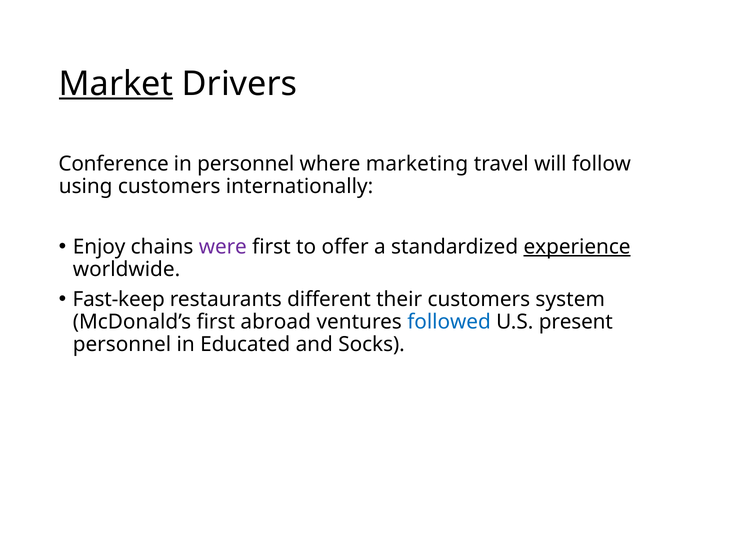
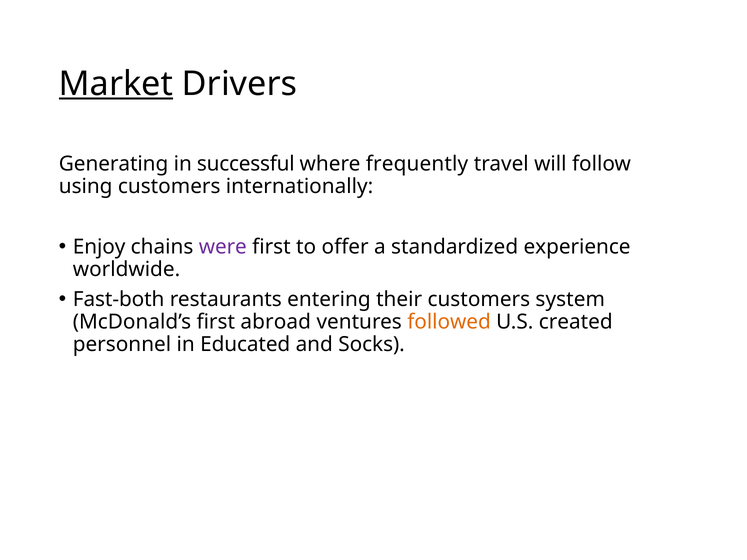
Conference: Conference -> Generating
in personnel: personnel -> successful
marketing: marketing -> frequently
experience underline: present -> none
Fast-keep: Fast-keep -> Fast-both
different: different -> entering
followed colour: blue -> orange
present: present -> created
